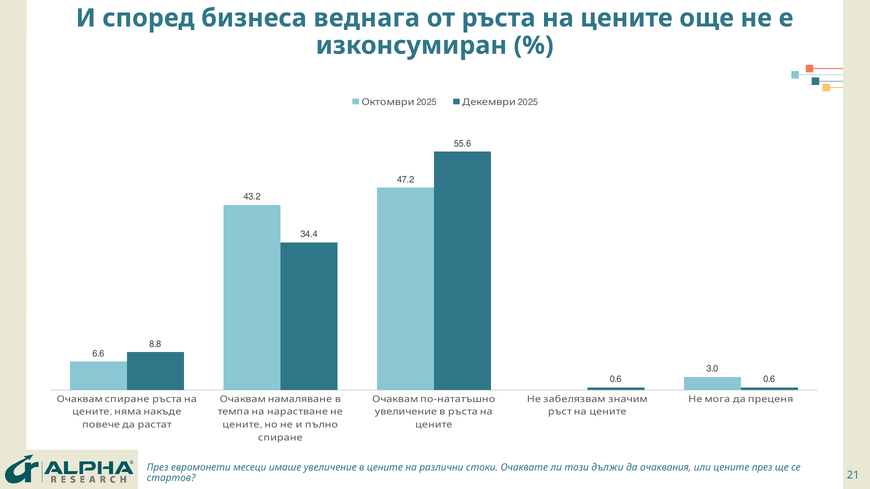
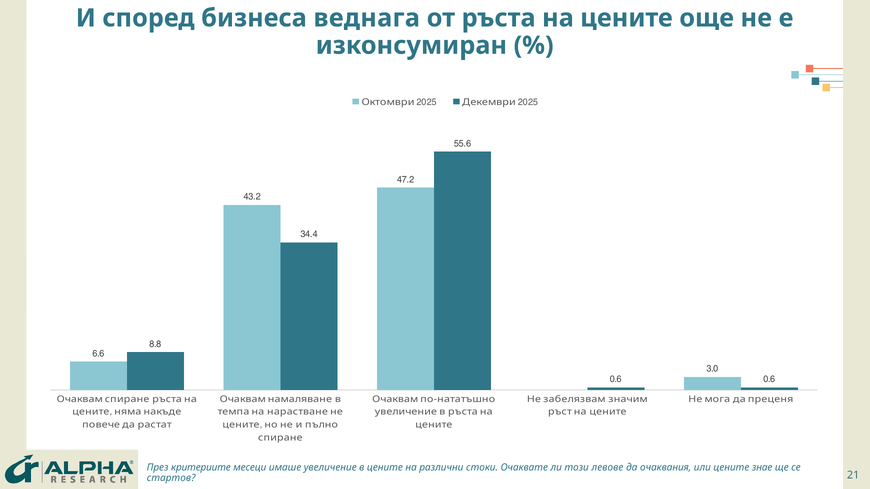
евромонети: евромонети -> критериите
дължи: дължи -> левове
цените през: през -> знае
